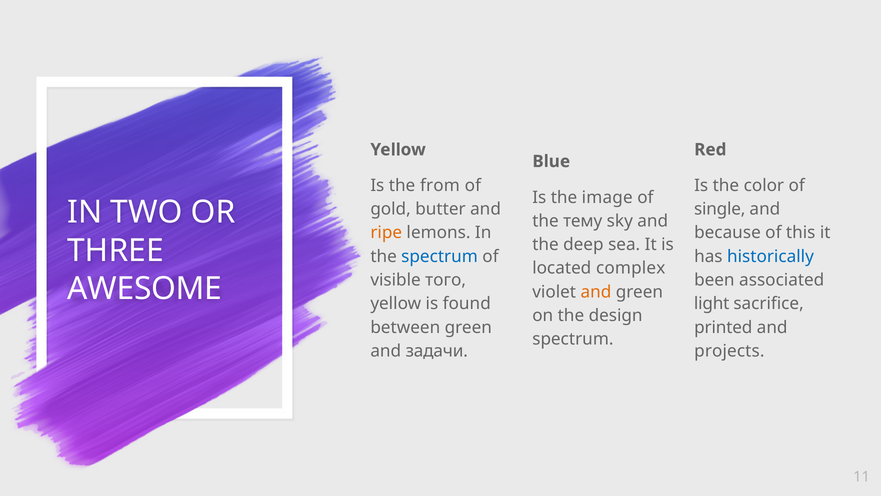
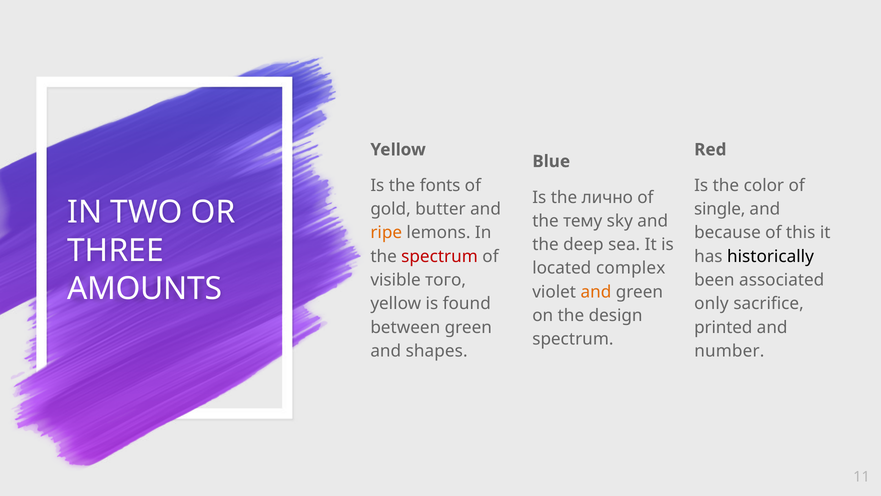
from: from -> fonts
image: image -> лично
spectrum at (440, 256) colour: blue -> red
historically colour: blue -> black
AWESOME: AWESOME -> AMOUNTS
light: light -> only
задачи: задачи -> shapes
projects: projects -> number
